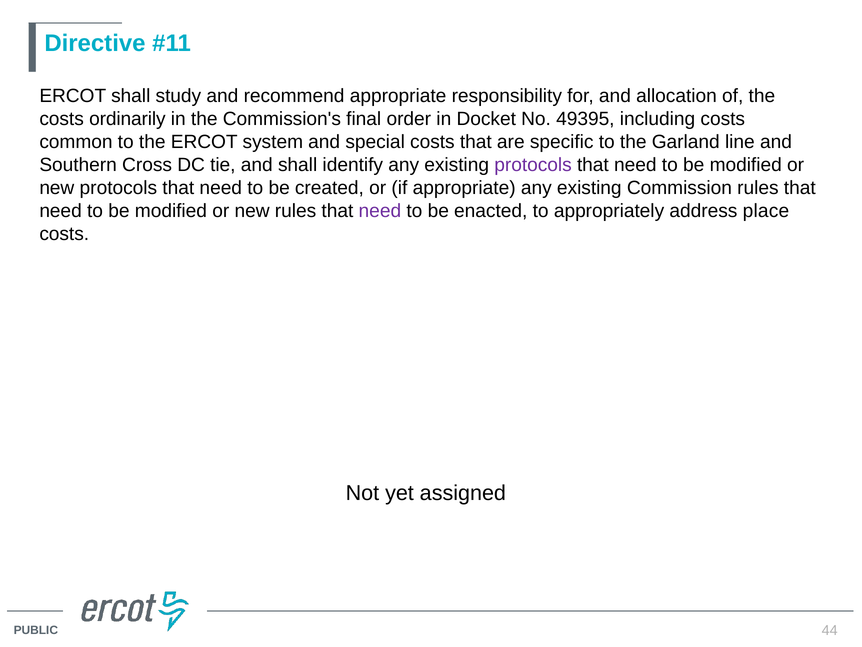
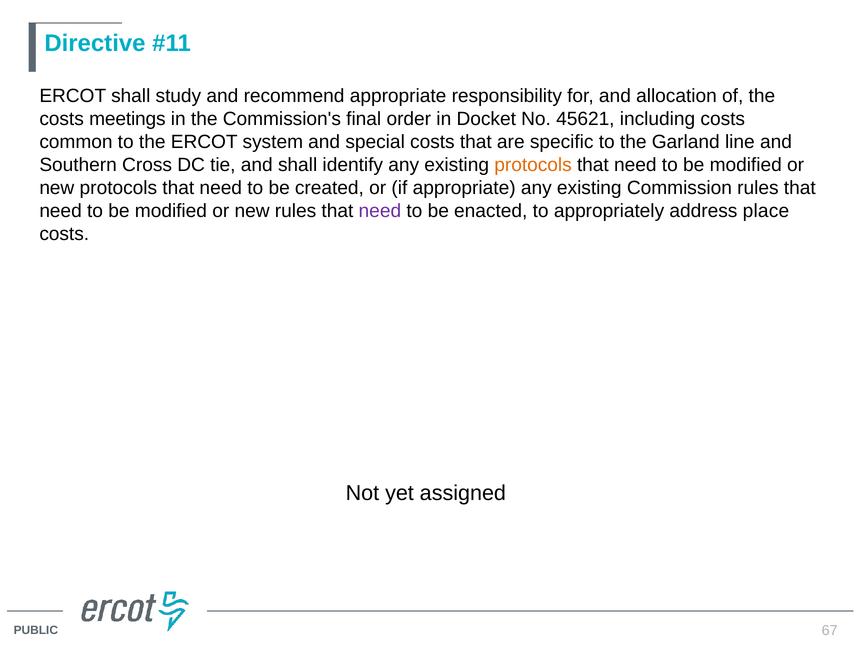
ordinarily: ordinarily -> meetings
49395: 49395 -> 45621
protocols at (533, 165) colour: purple -> orange
44: 44 -> 67
